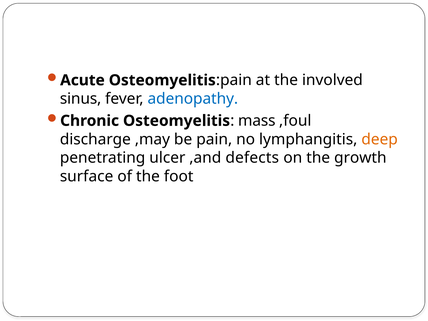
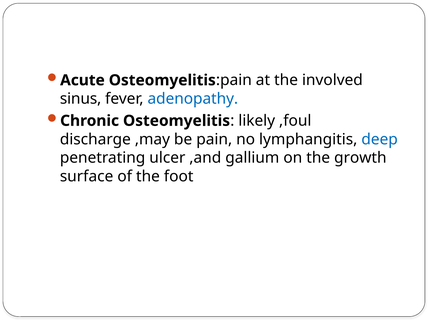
mass: mass -> likely
deep colour: orange -> blue
defects: defects -> gallium
